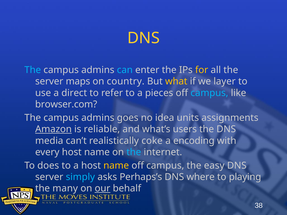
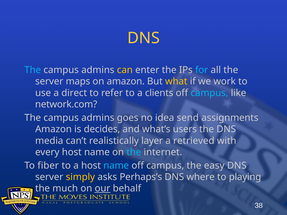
can colour: light blue -> yellow
for colour: yellow -> light blue
on country: country -> amazon
layer: layer -> work
pieces: pieces -> clients
browser.com: browser.com -> network.com
units: units -> send
Amazon at (53, 129) underline: present -> none
reliable: reliable -> decides
coke: coke -> layer
encoding: encoding -> retrieved
does: does -> fiber
name at (116, 166) colour: yellow -> light blue
simply colour: light blue -> yellow
many: many -> much
